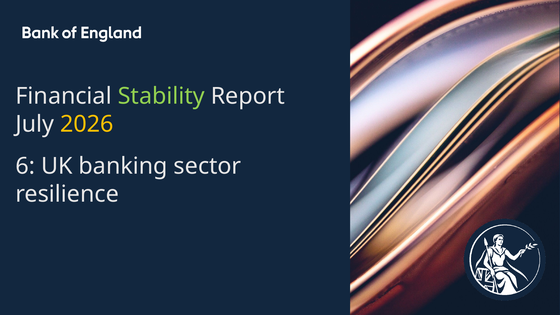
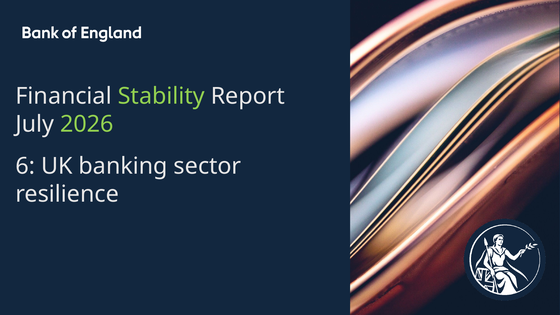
2026 colour: yellow -> light green
